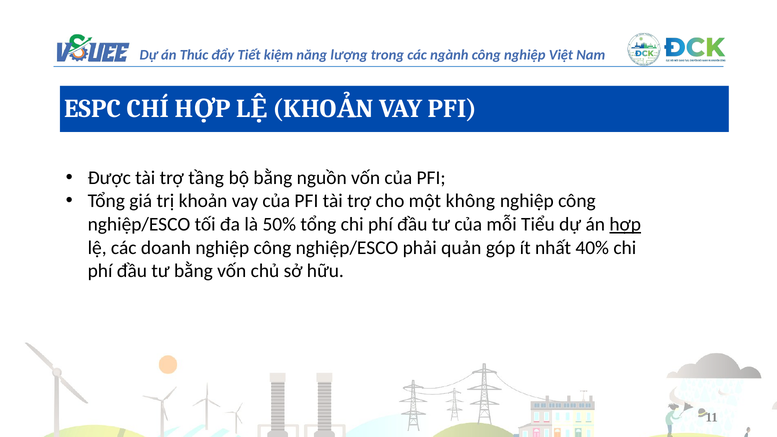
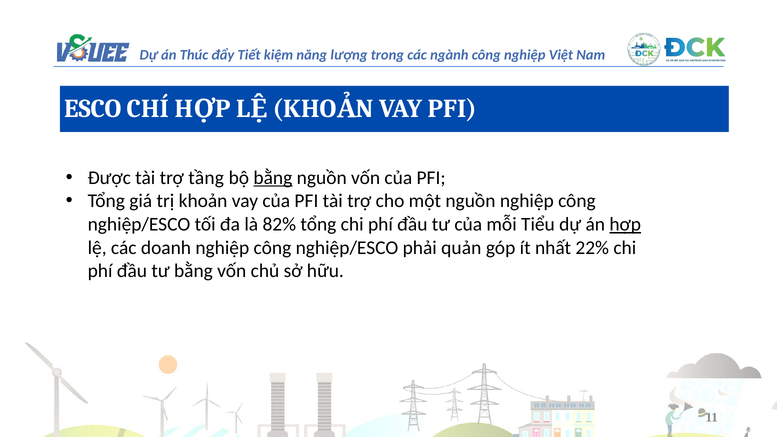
ESPC: ESPC -> ESCO
bằng at (273, 178) underline: none -> present
một không: không -> nguồn
50%: 50% -> 82%
40%: 40% -> 22%
